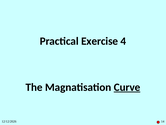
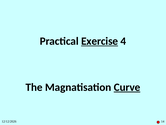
Exercise underline: none -> present
